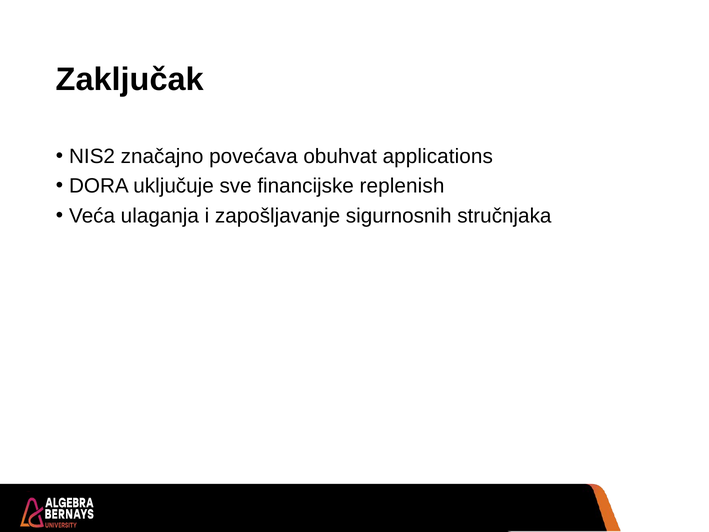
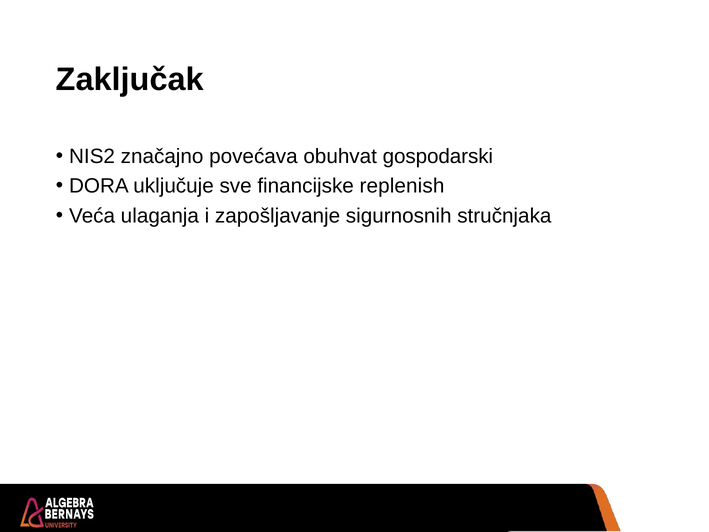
applications: applications -> gospodarski
